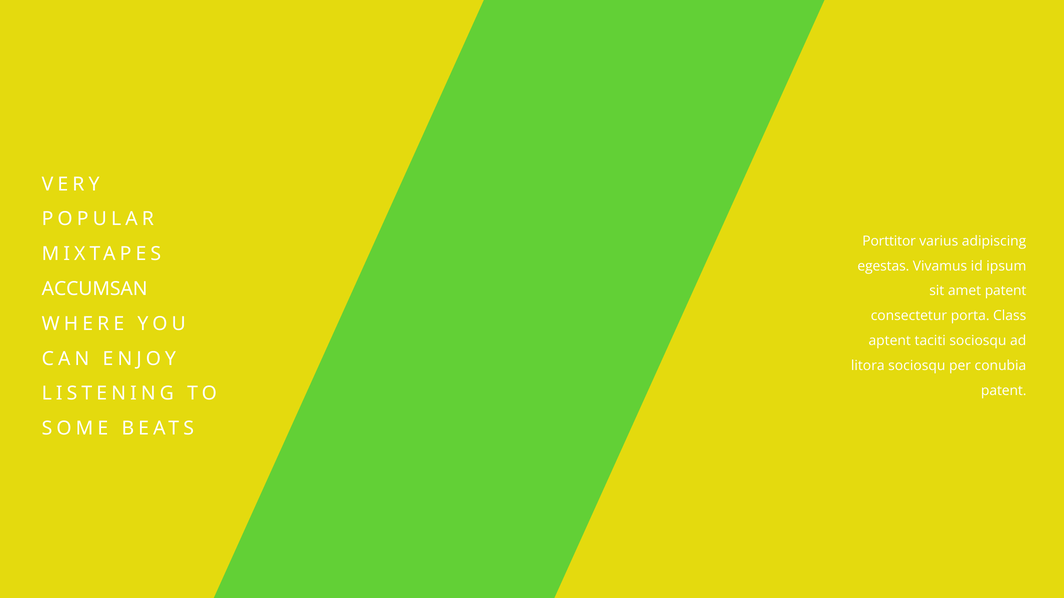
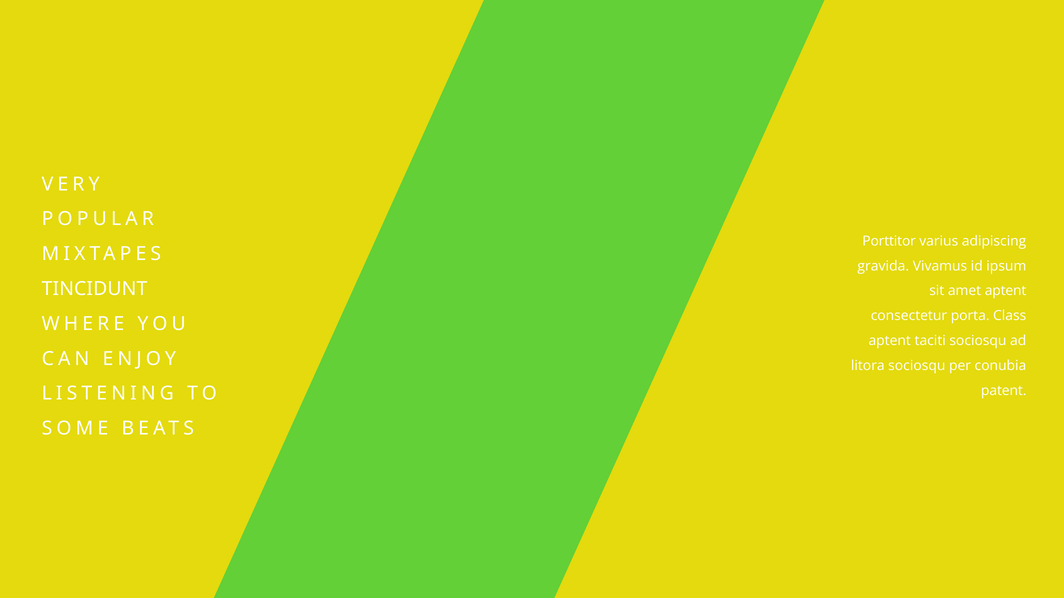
egestas: egestas -> gravida
ACCUMSAN: ACCUMSAN -> TINCIDUNT
amet patent: patent -> aptent
